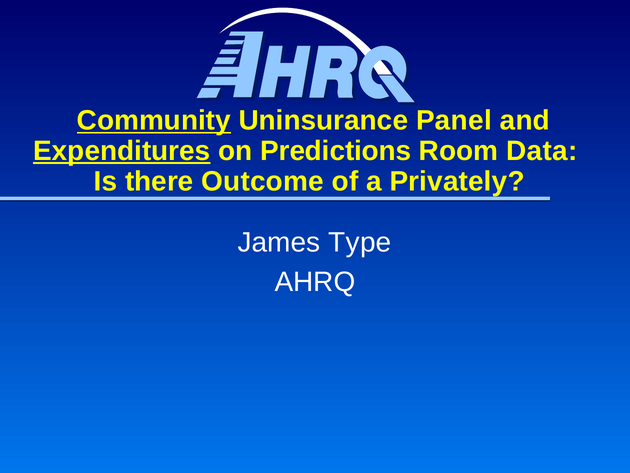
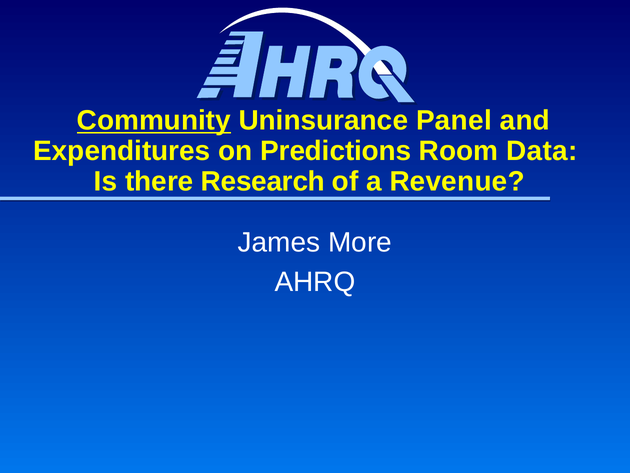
Expenditures underline: present -> none
Outcome: Outcome -> Research
Privately: Privately -> Revenue
Type: Type -> More
